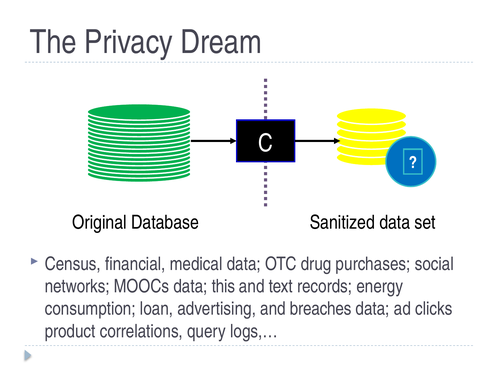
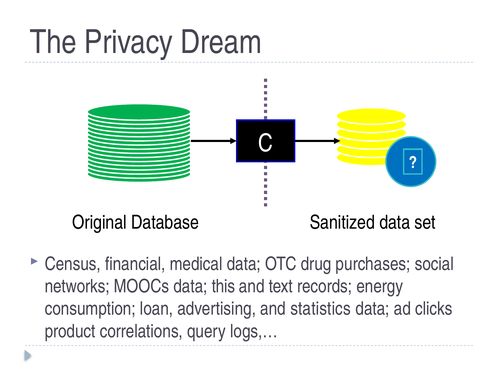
breaches: breaches -> statistics
